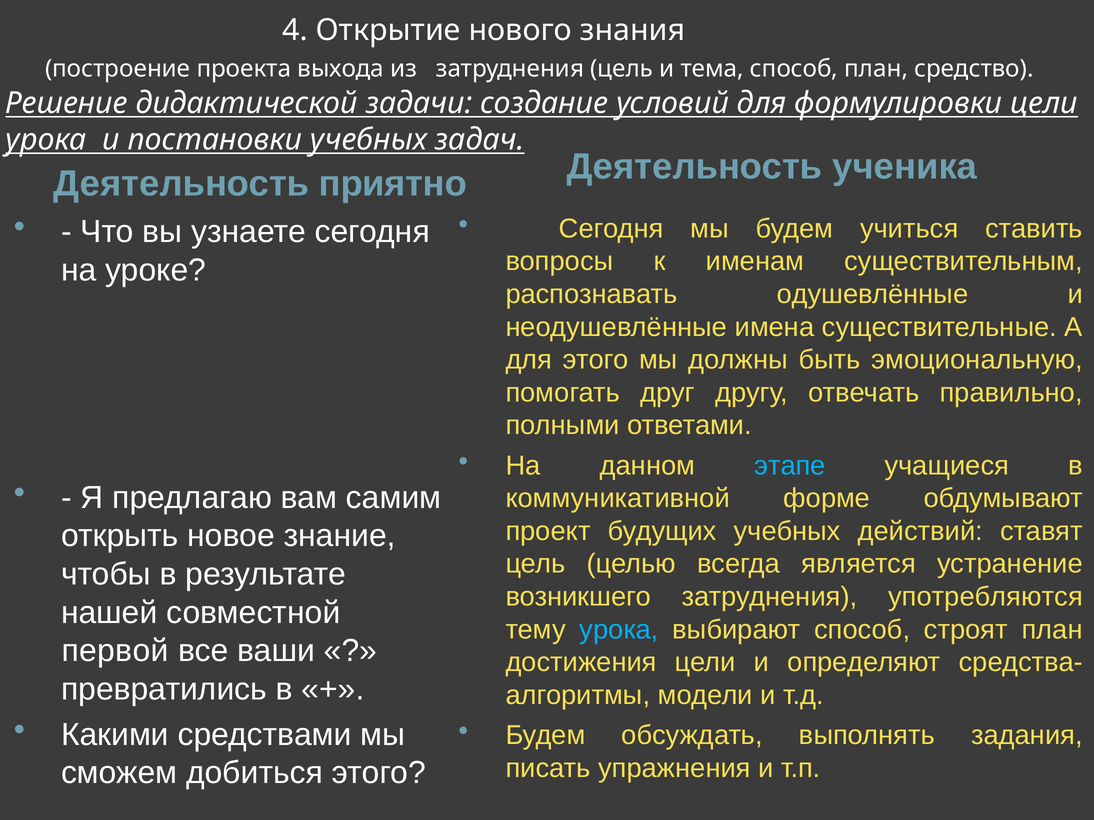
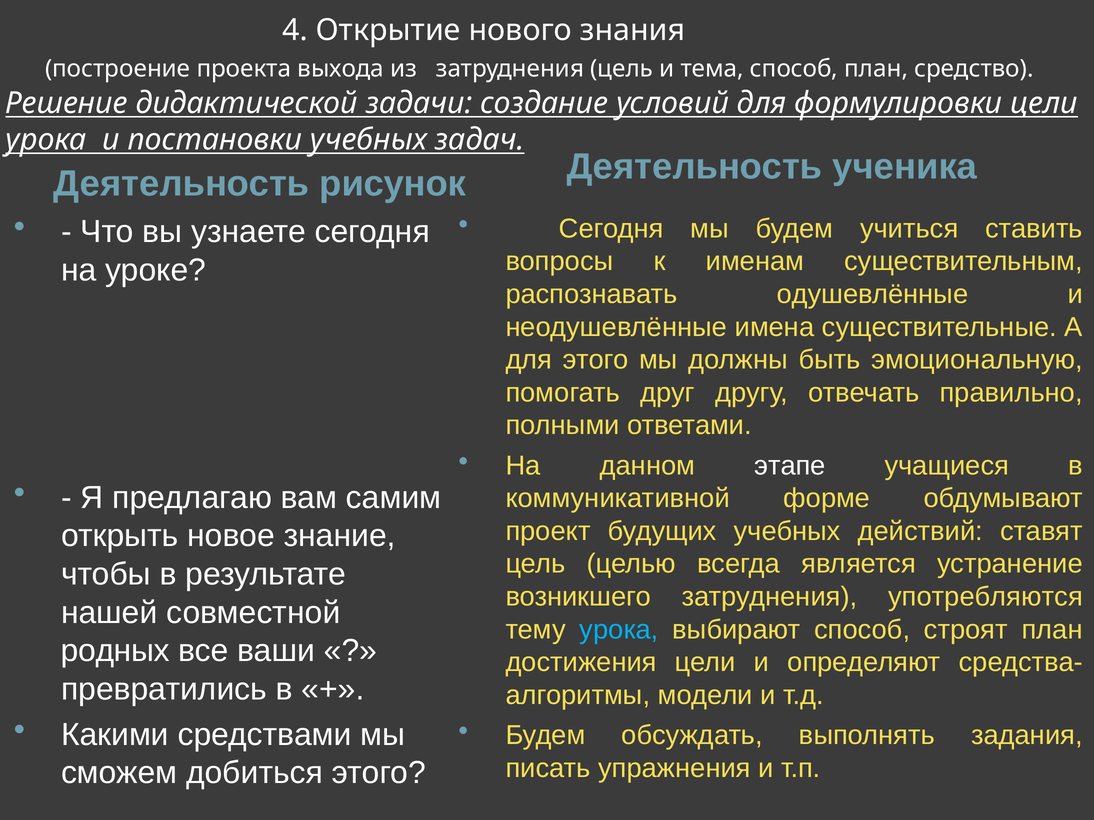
приятно: приятно -> рисунок
этапе colour: light blue -> white
первой: первой -> родных
